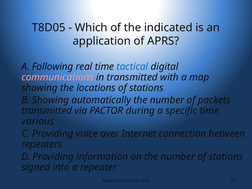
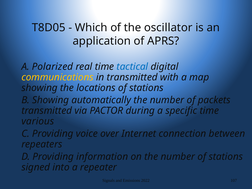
indicated: indicated -> oscillator
Following: Following -> Polarized
communications colour: pink -> yellow
